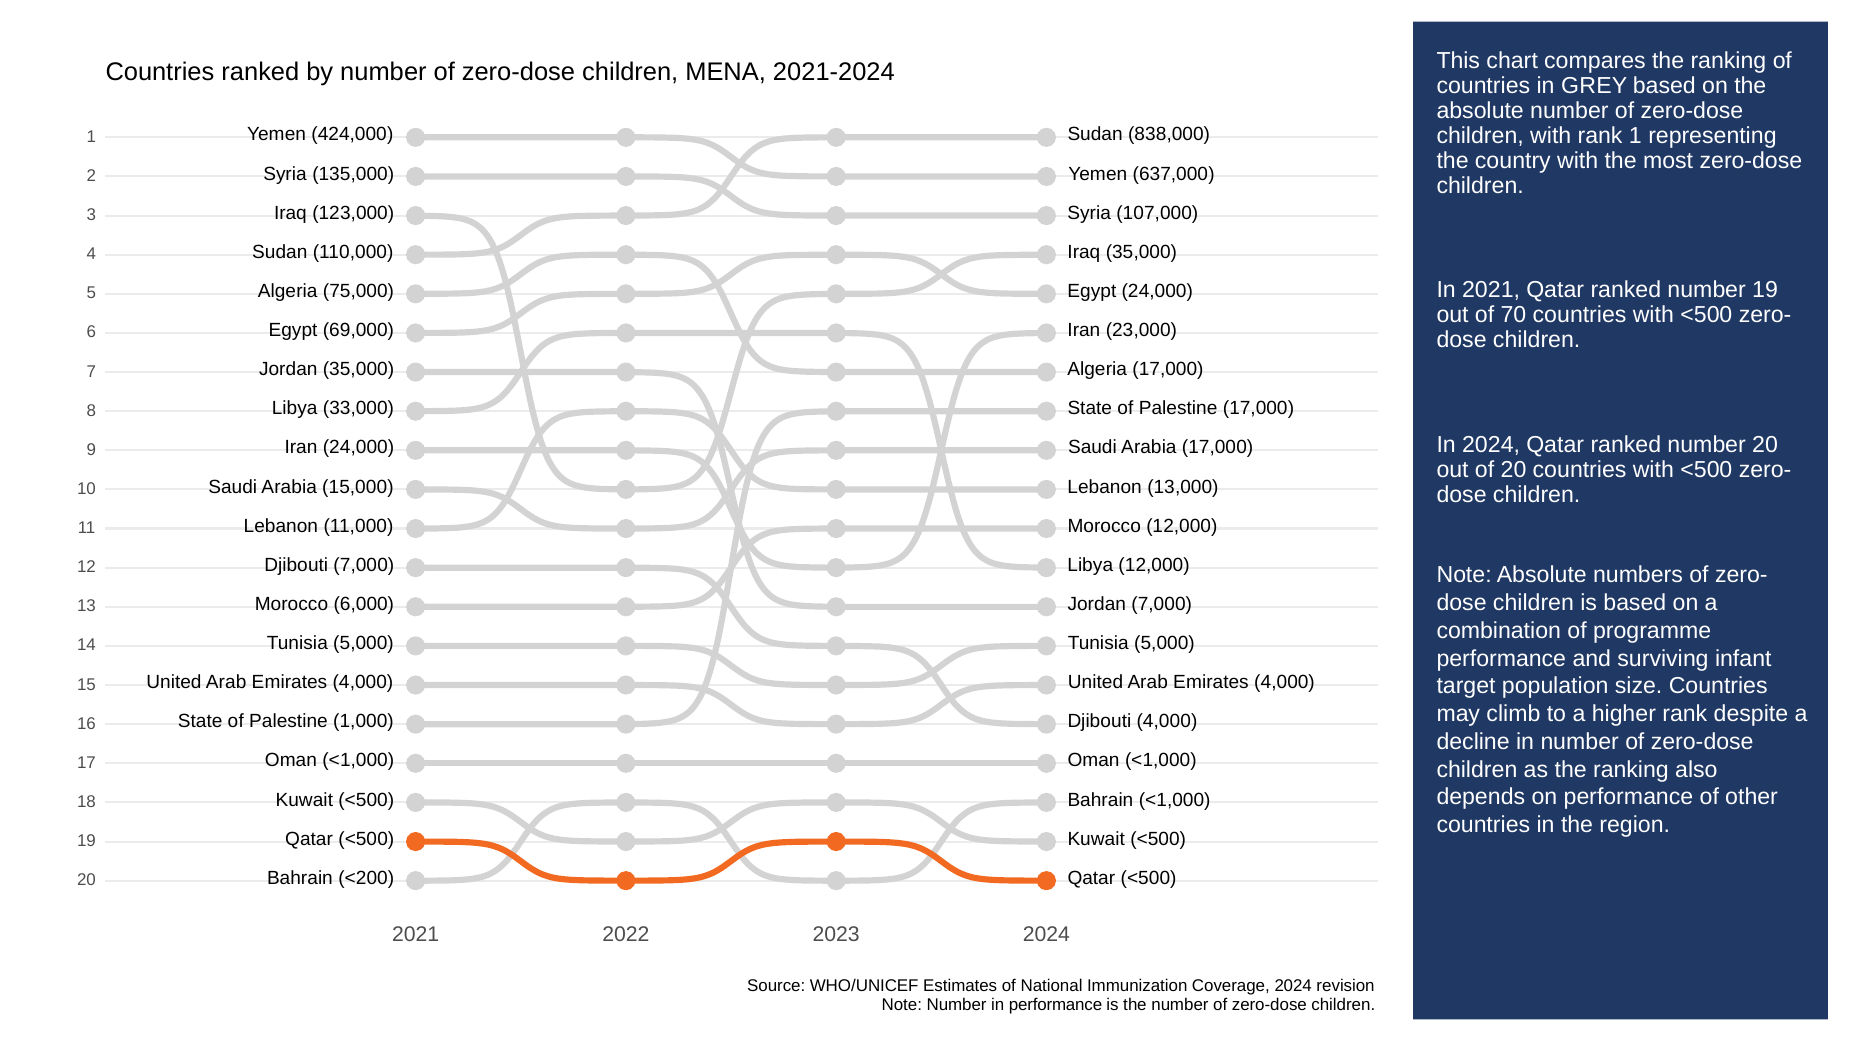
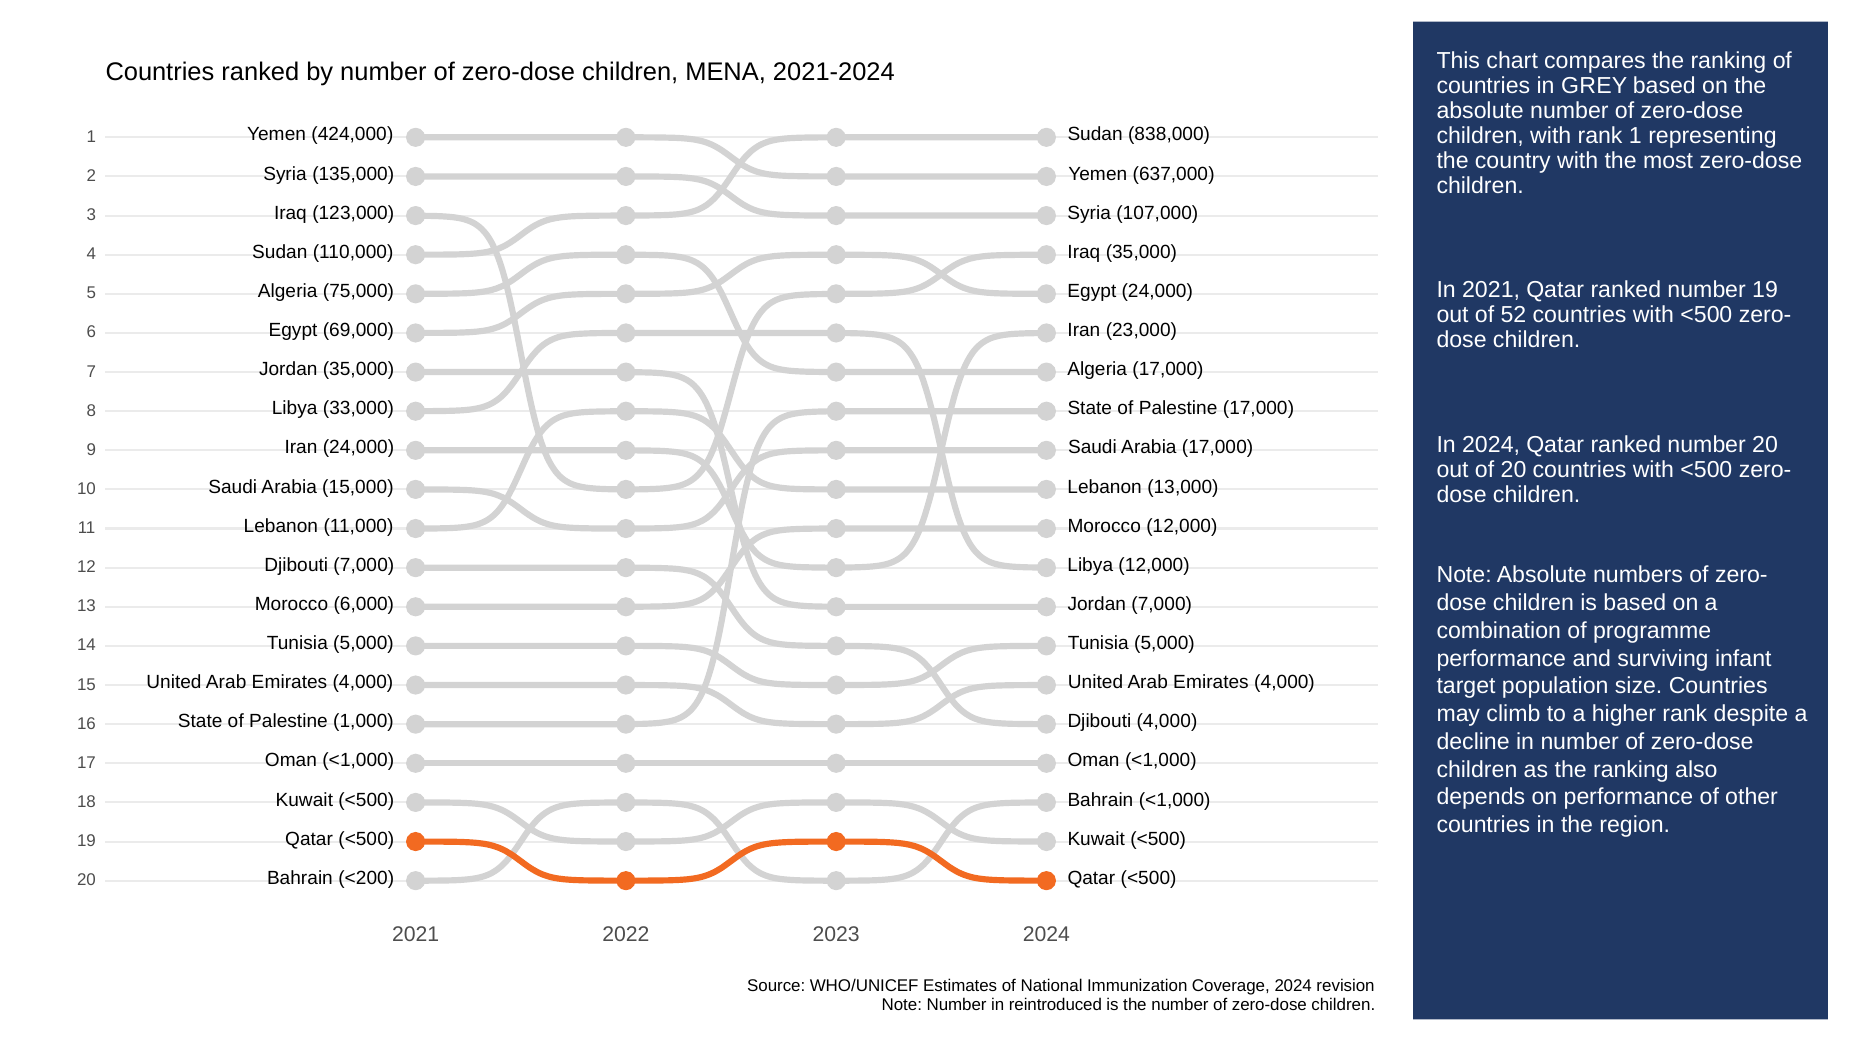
70: 70 -> 52
in performance: performance -> reintroduced
